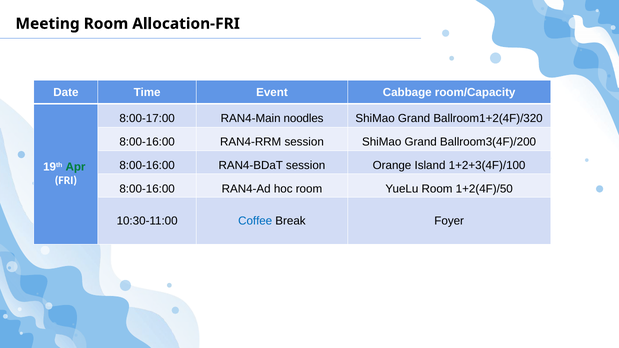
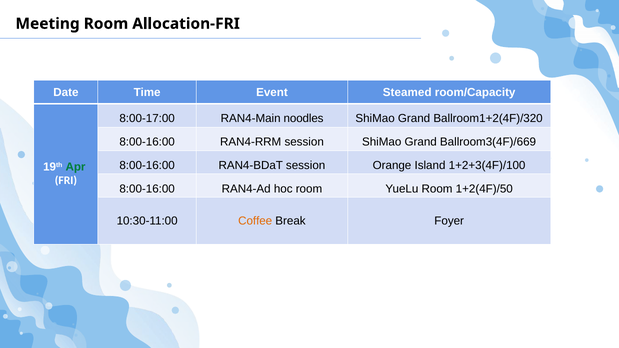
Cabbage: Cabbage -> Steamed
Ballroom3(4F)/200: Ballroom3(4F)/200 -> Ballroom3(4F)/669
Coffee colour: blue -> orange
